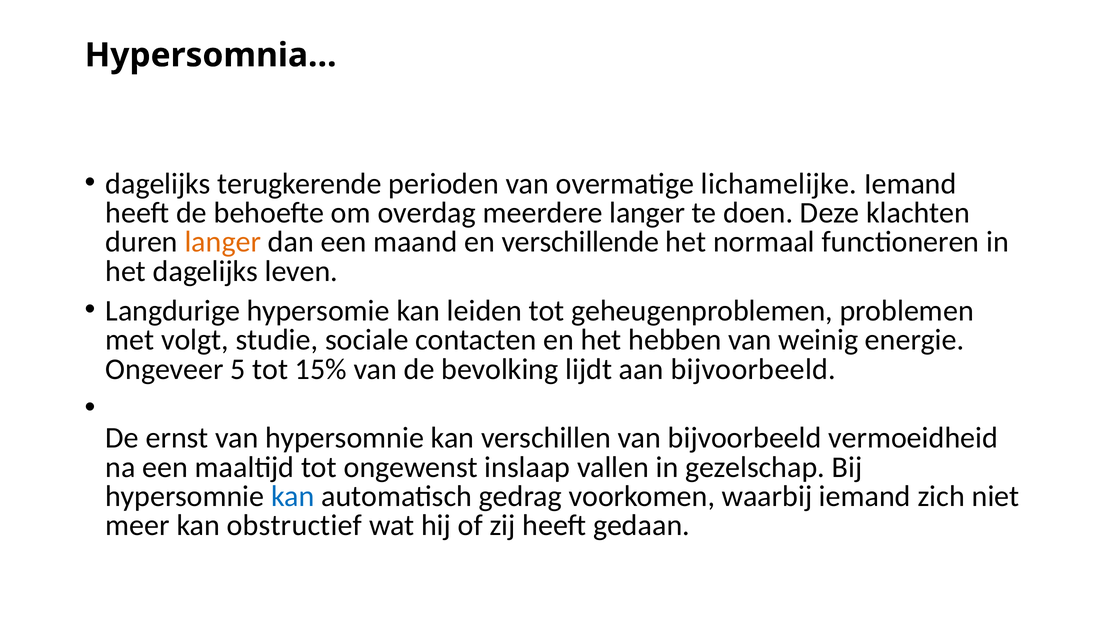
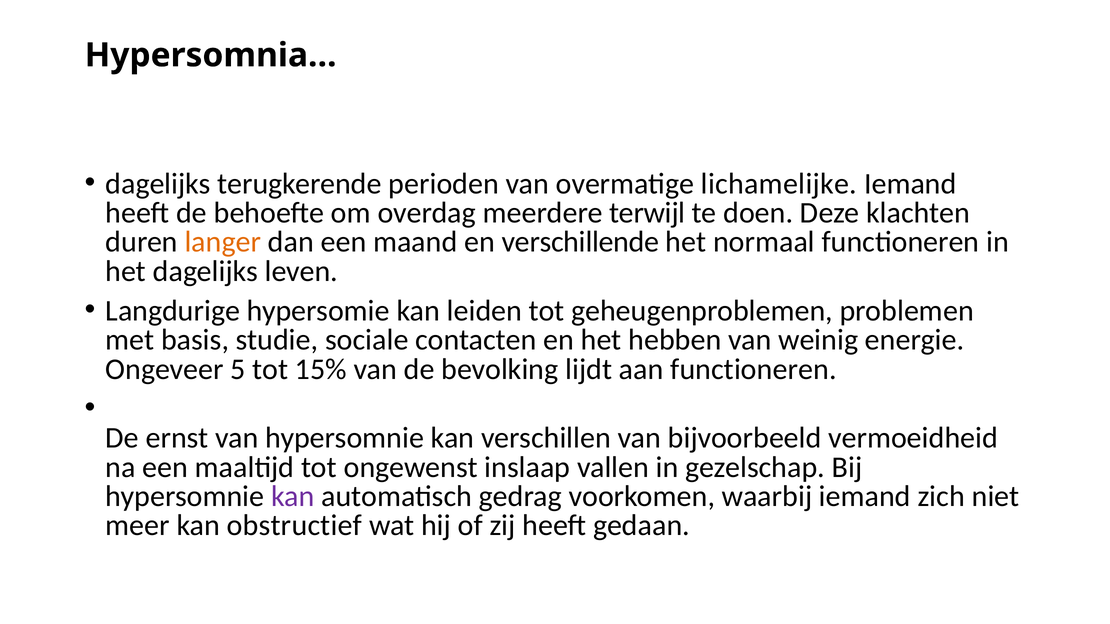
meerdere langer: langer -> terwijl
volgt: volgt -> basis
aan bijvoorbeeld: bijvoorbeeld -> functioneren
kan at (293, 497) colour: blue -> purple
